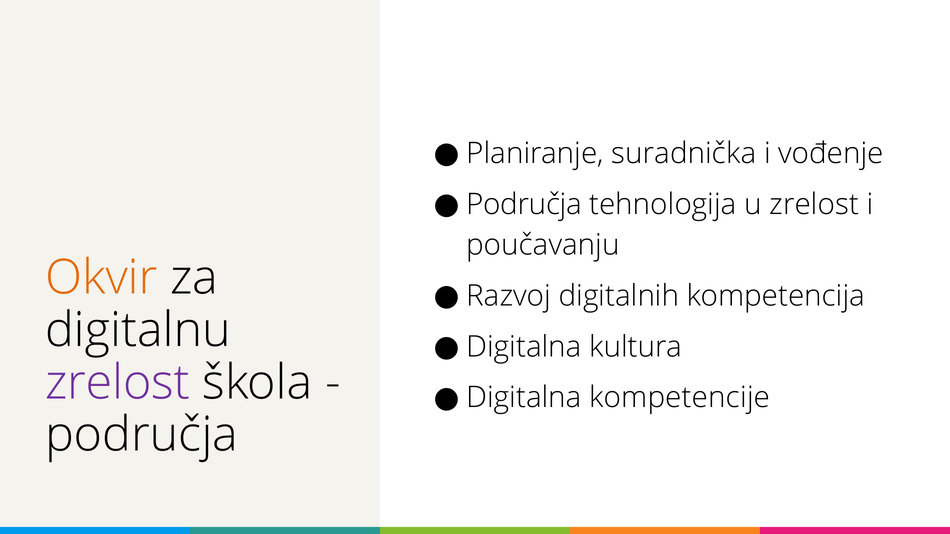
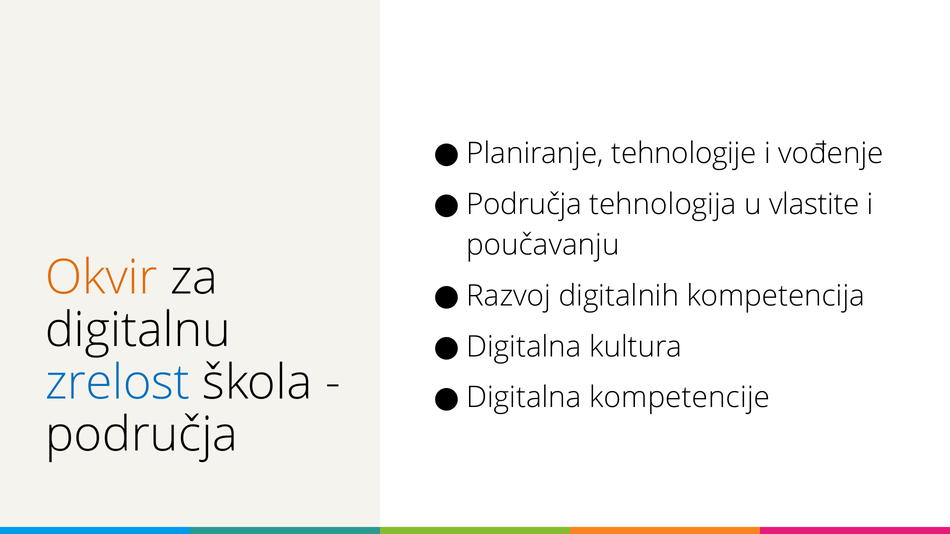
suradnička: suradnička -> tehnologije
u zrelost: zrelost -> vlastite
zrelost at (118, 383) colour: purple -> blue
